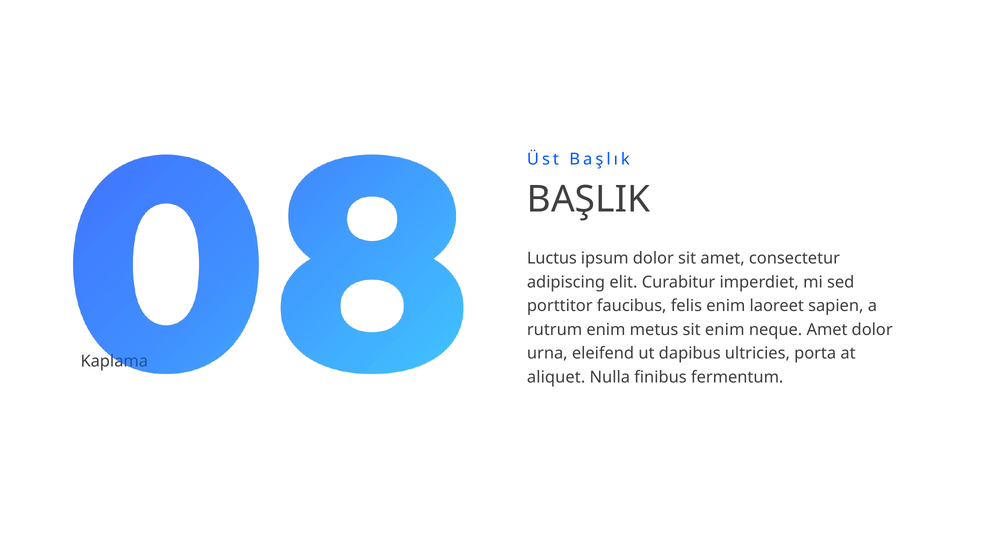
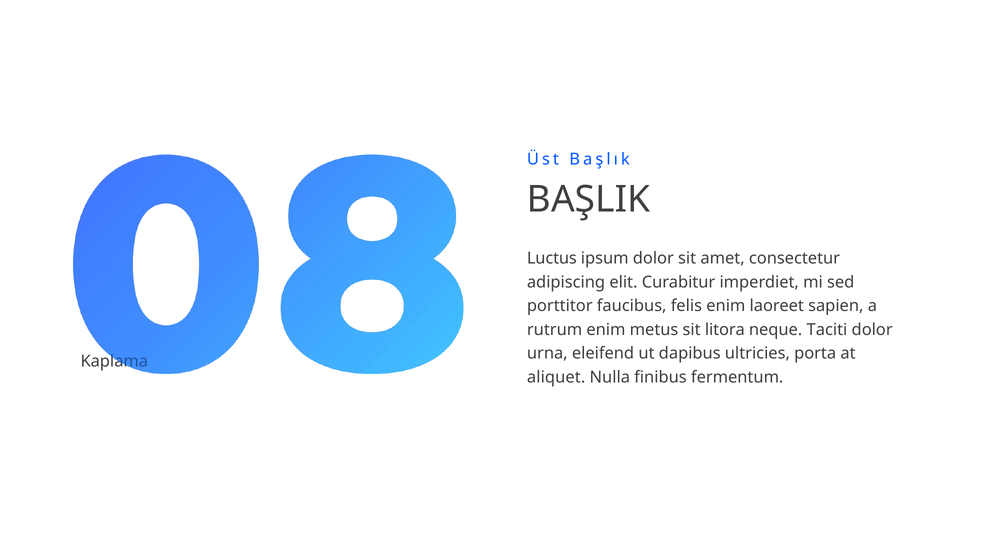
sit enim: enim -> litora
neque Amet: Amet -> Taciti
